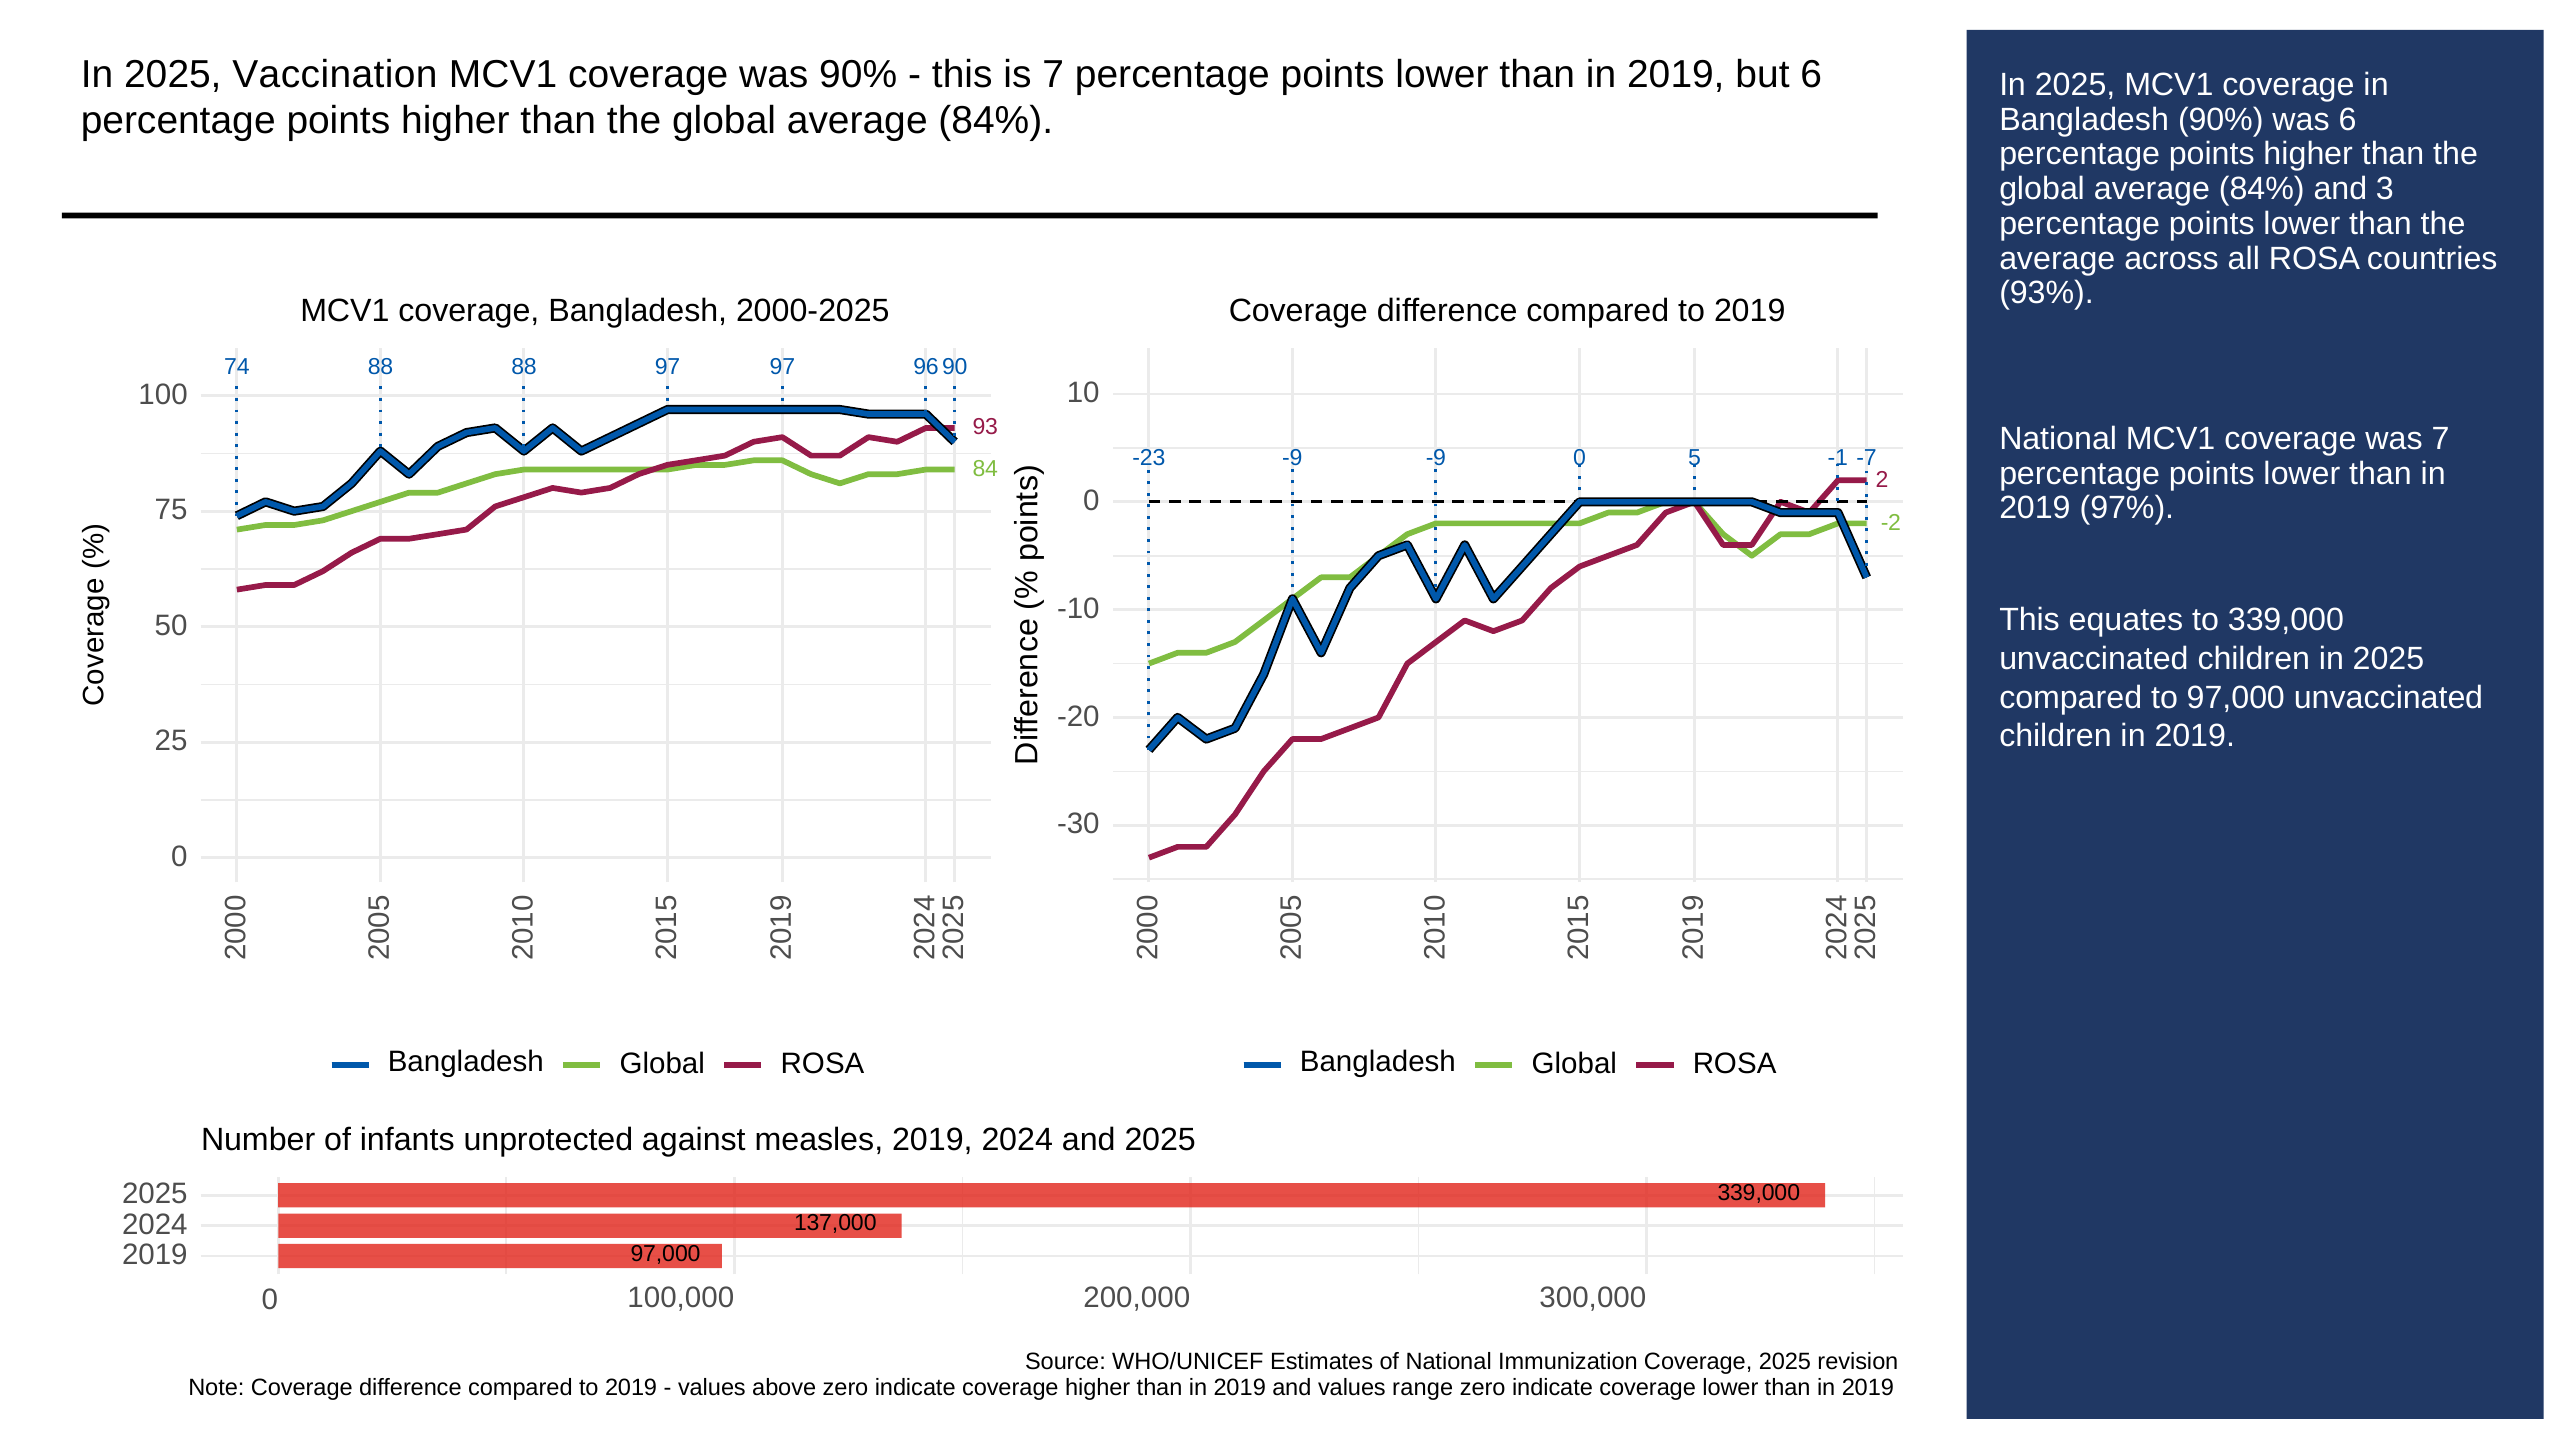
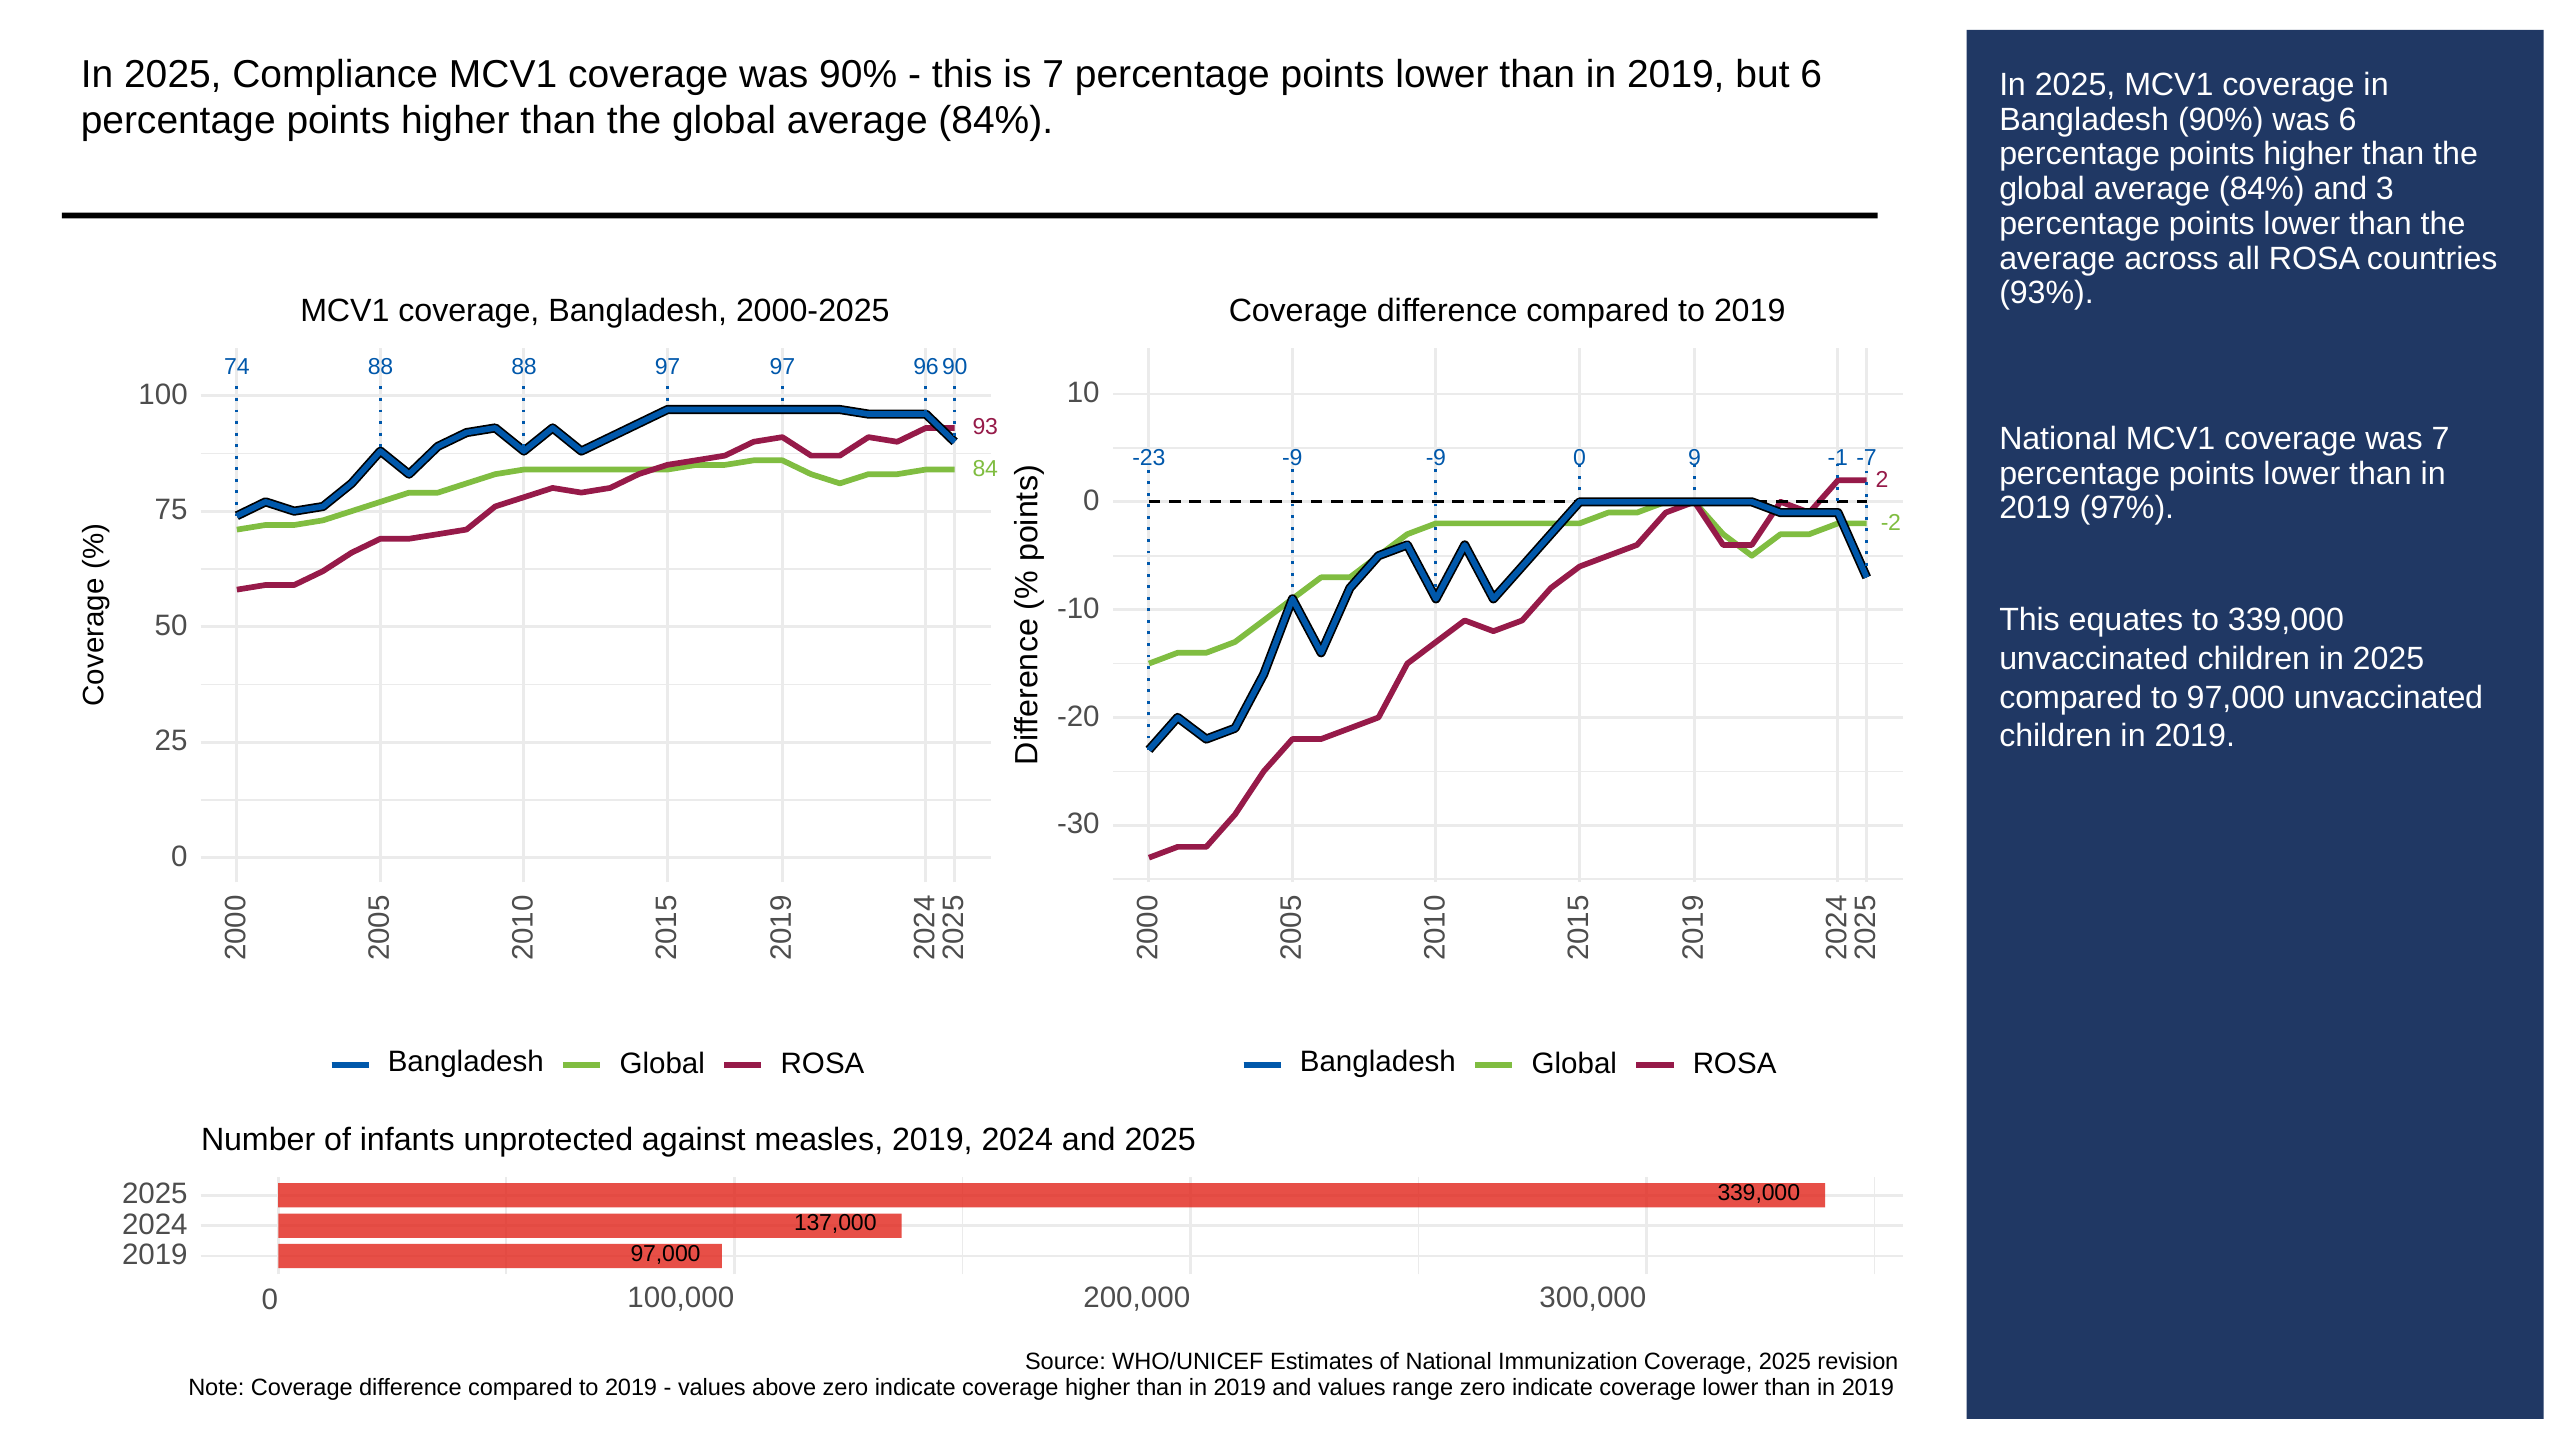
Vaccination: Vaccination -> Compliance
-9 0 5: 5 -> 9
